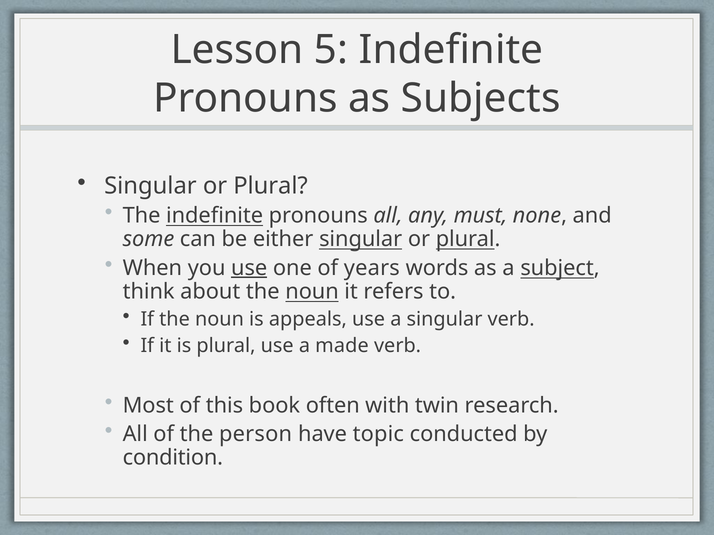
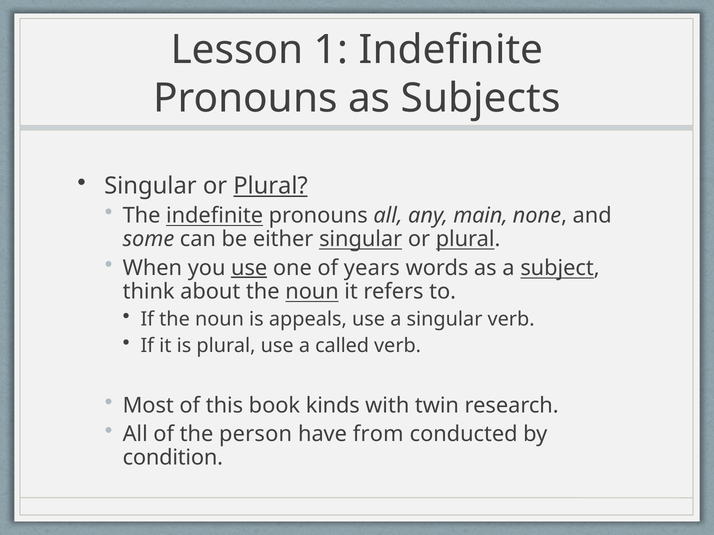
5: 5 -> 1
Plural at (271, 186) underline: none -> present
must: must -> main
made: made -> called
often: often -> kinds
topic: topic -> from
